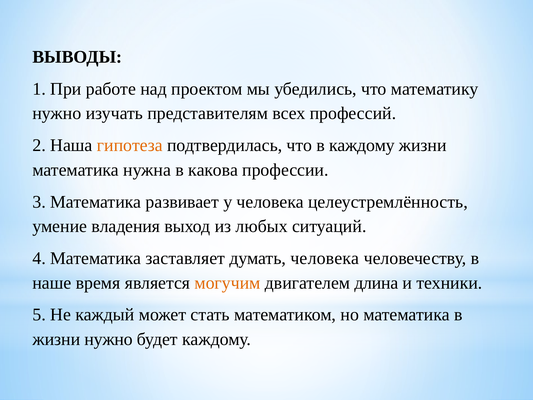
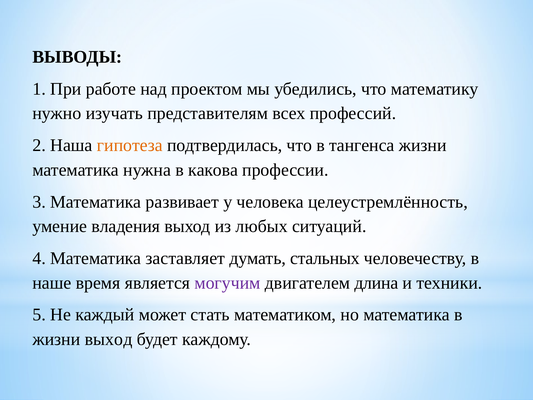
в каждому: каждому -> тангенса
думать человека: человека -> стальных
могучим colour: orange -> purple
жизни нужно: нужно -> выход
